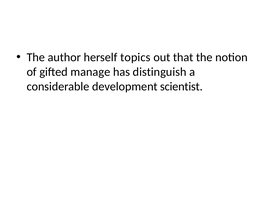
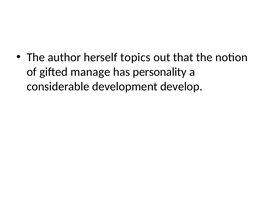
distinguish: distinguish -> personality
scientist: scientist -> develop
